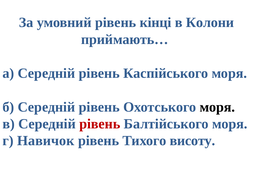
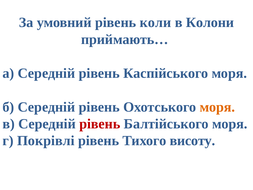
кінці: кінці -> коли
моря at (217, 107) colour: black -> orange
Навичок: Навичок -> Покрівлі
